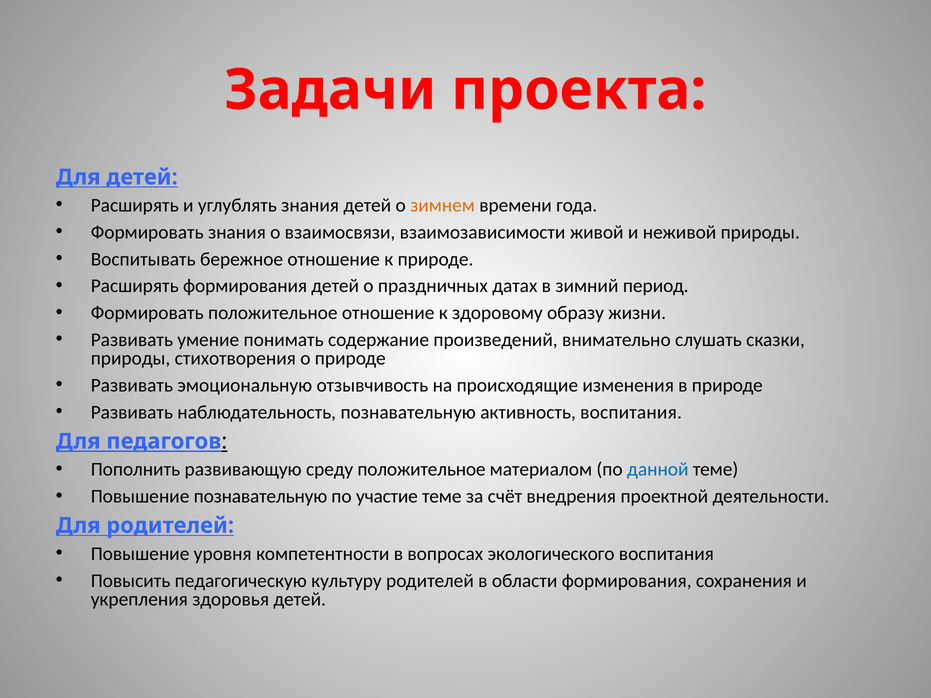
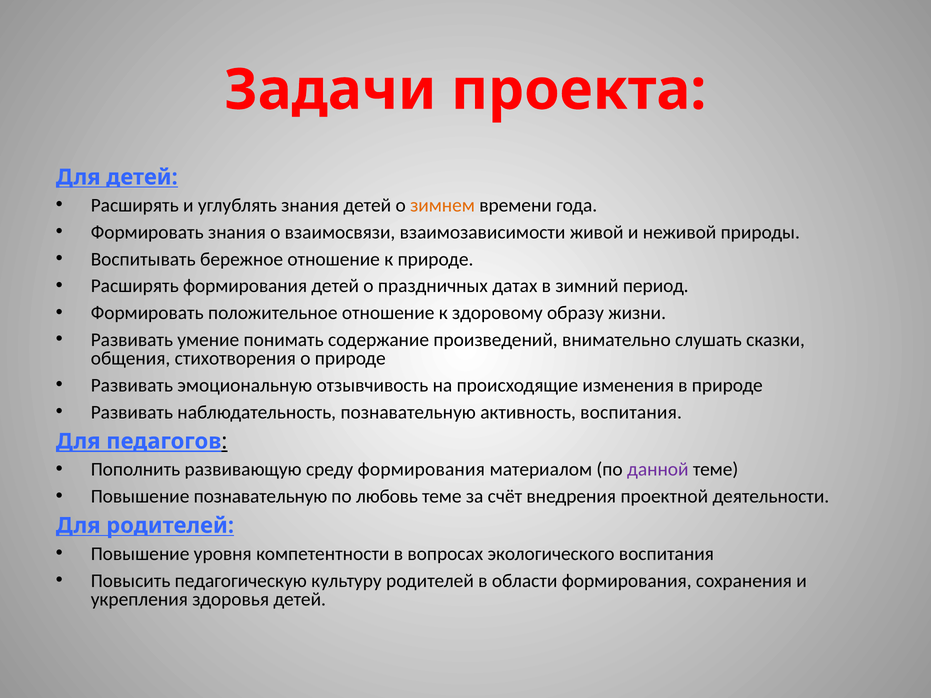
природы at (131, 359): природы -> общения
среду положительное: положительное -> формирования
данной colour: blue -> purple
участие: участие -> любовь
